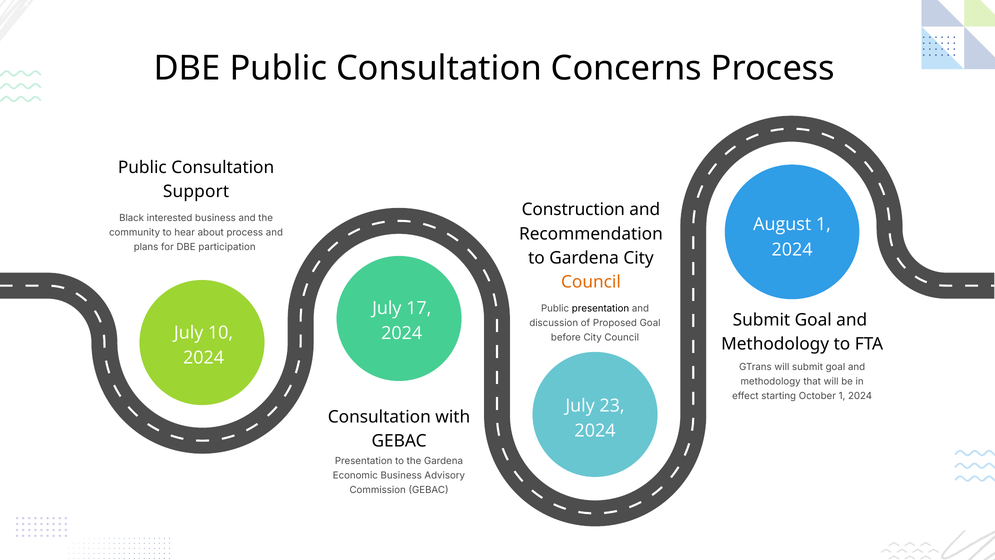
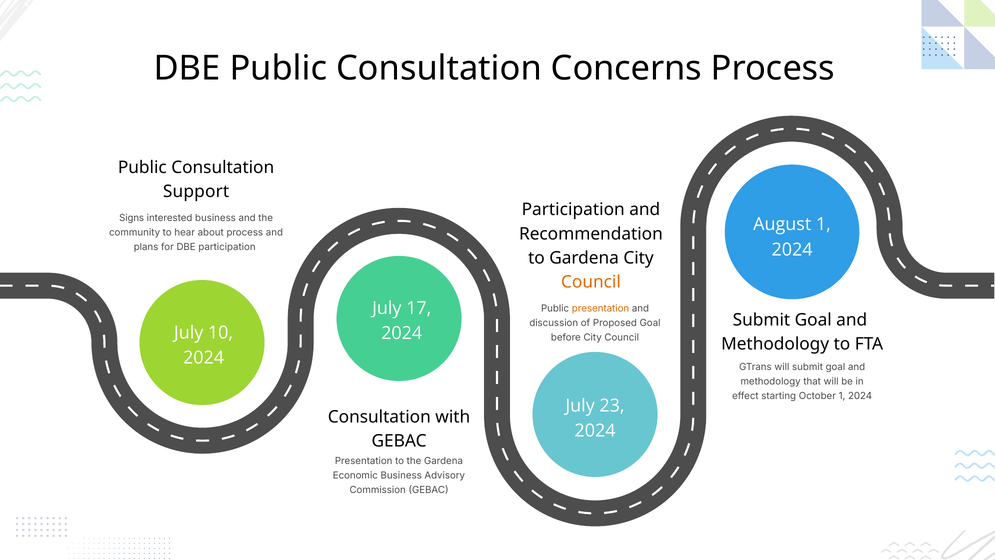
Construction at (573, 210): Construction -> Participation
Black: Black -> Signs
presentation at (600, 309) colour: black -> orange
